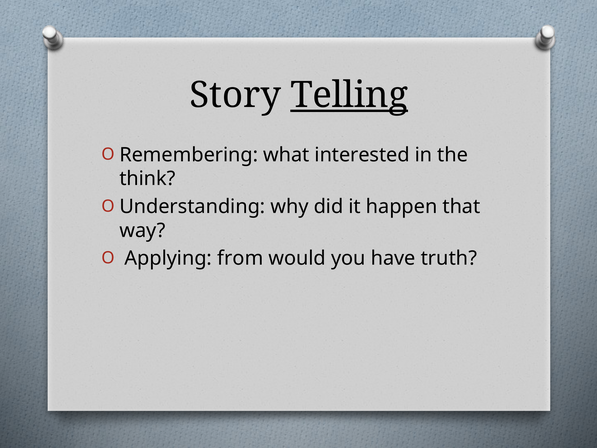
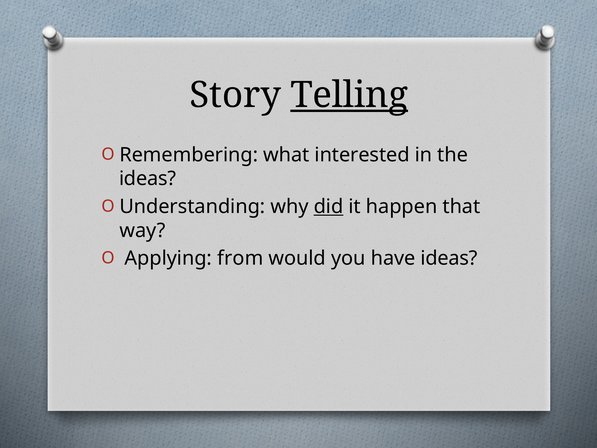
think at (147, 179): think -> ideas
did underline: none -> present
have truth: truth -> ideas
